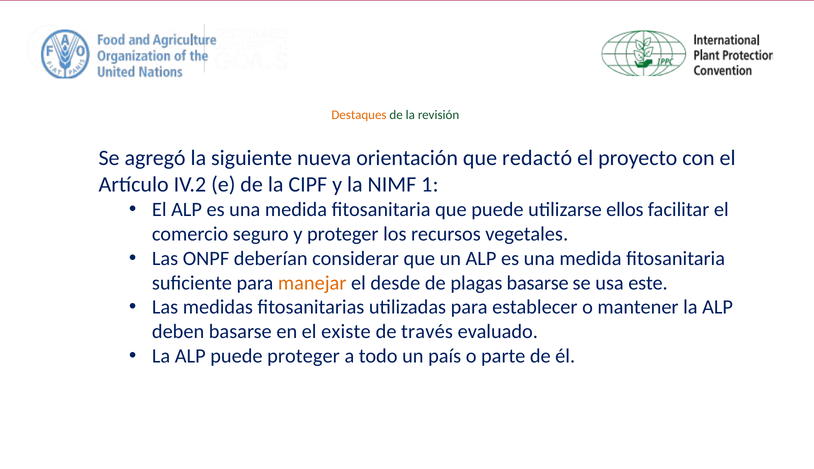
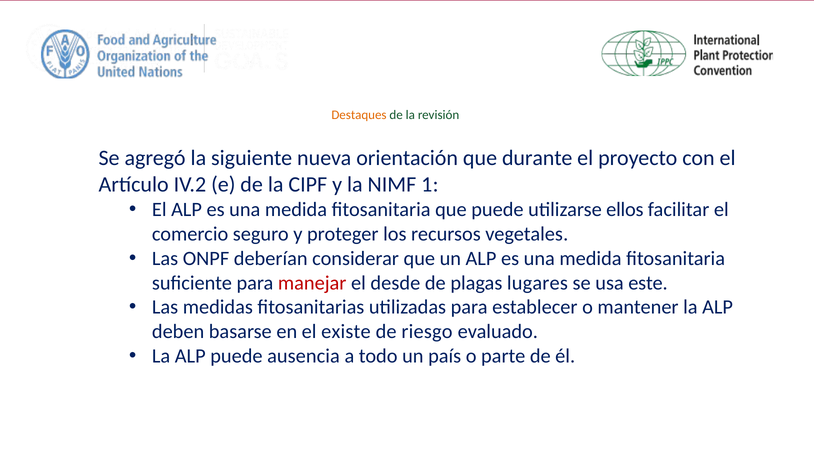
redactó: redactó -> durante
manejar colour: orange -> red
plagas basarse: basarse -> lugares
través: través -> riesgo
puede proteger: proteger -> ausencia
